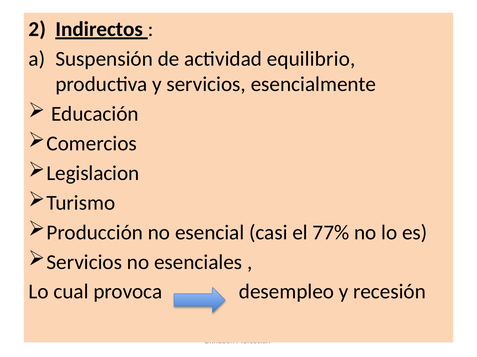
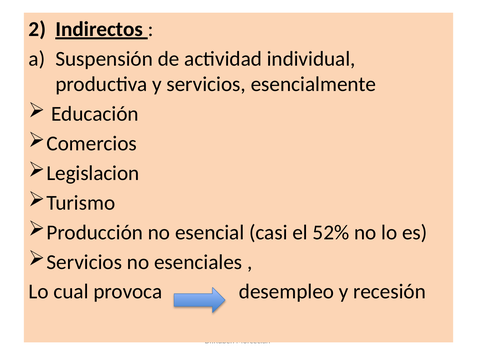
equilibrio: equilibrio -> individual
77%: 77% -> 52%
